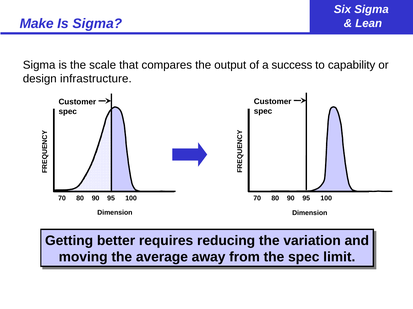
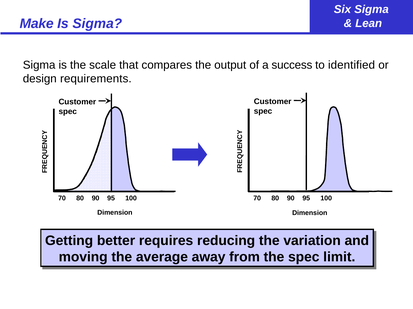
capability: capability -> identified
infrastructure: infrastructure -> requirements
